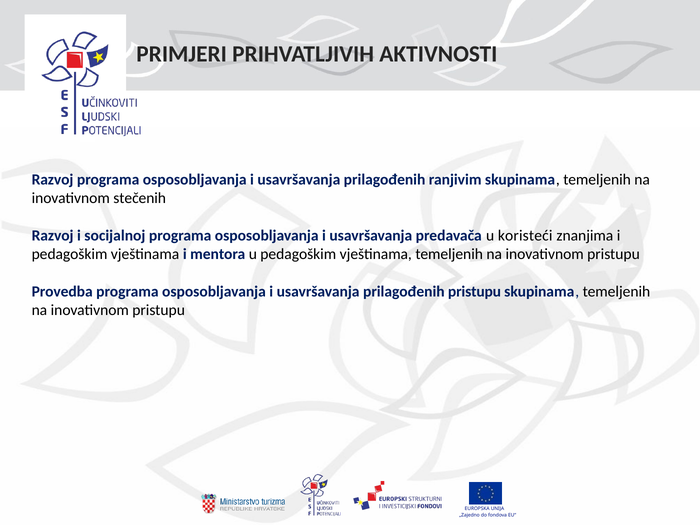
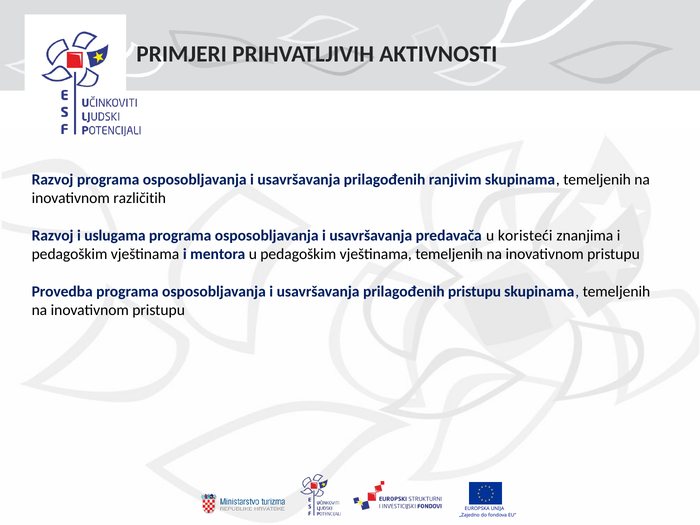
stečenih: stečenih -> različitih
socijalnoj: socijalnoj -> uslugama
